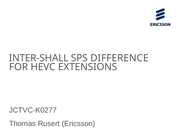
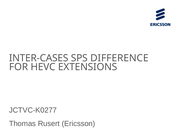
INTER-SHALL: INTER-SHALL -> INTER-CASES
